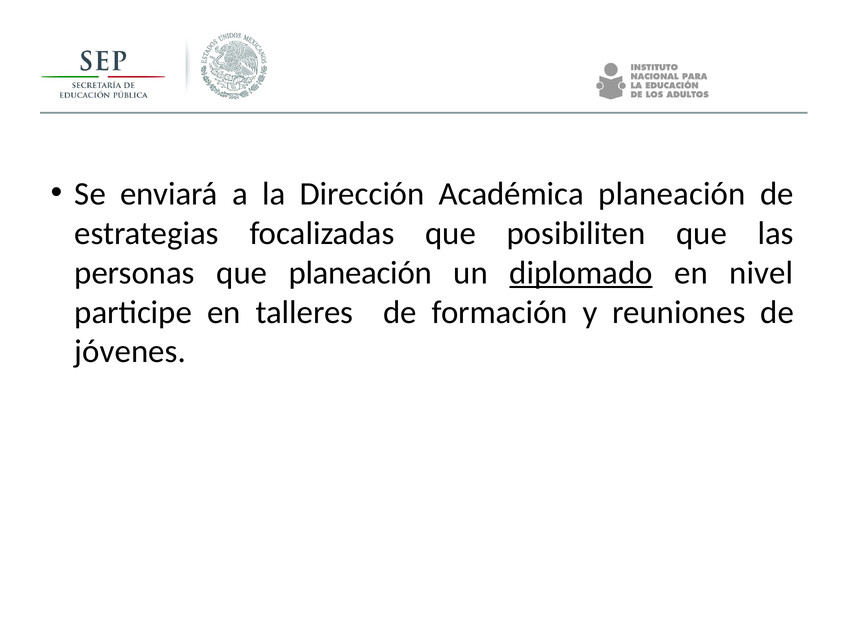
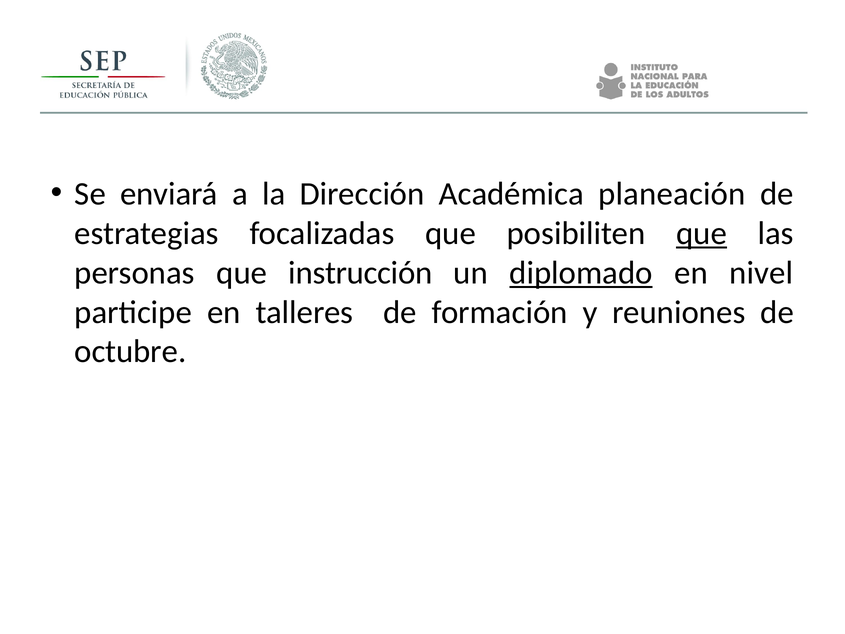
que at (702, 233) underline: none -> present
que planeación: planeación -> instrucción
jóvenes: jóvenes -> octubre
